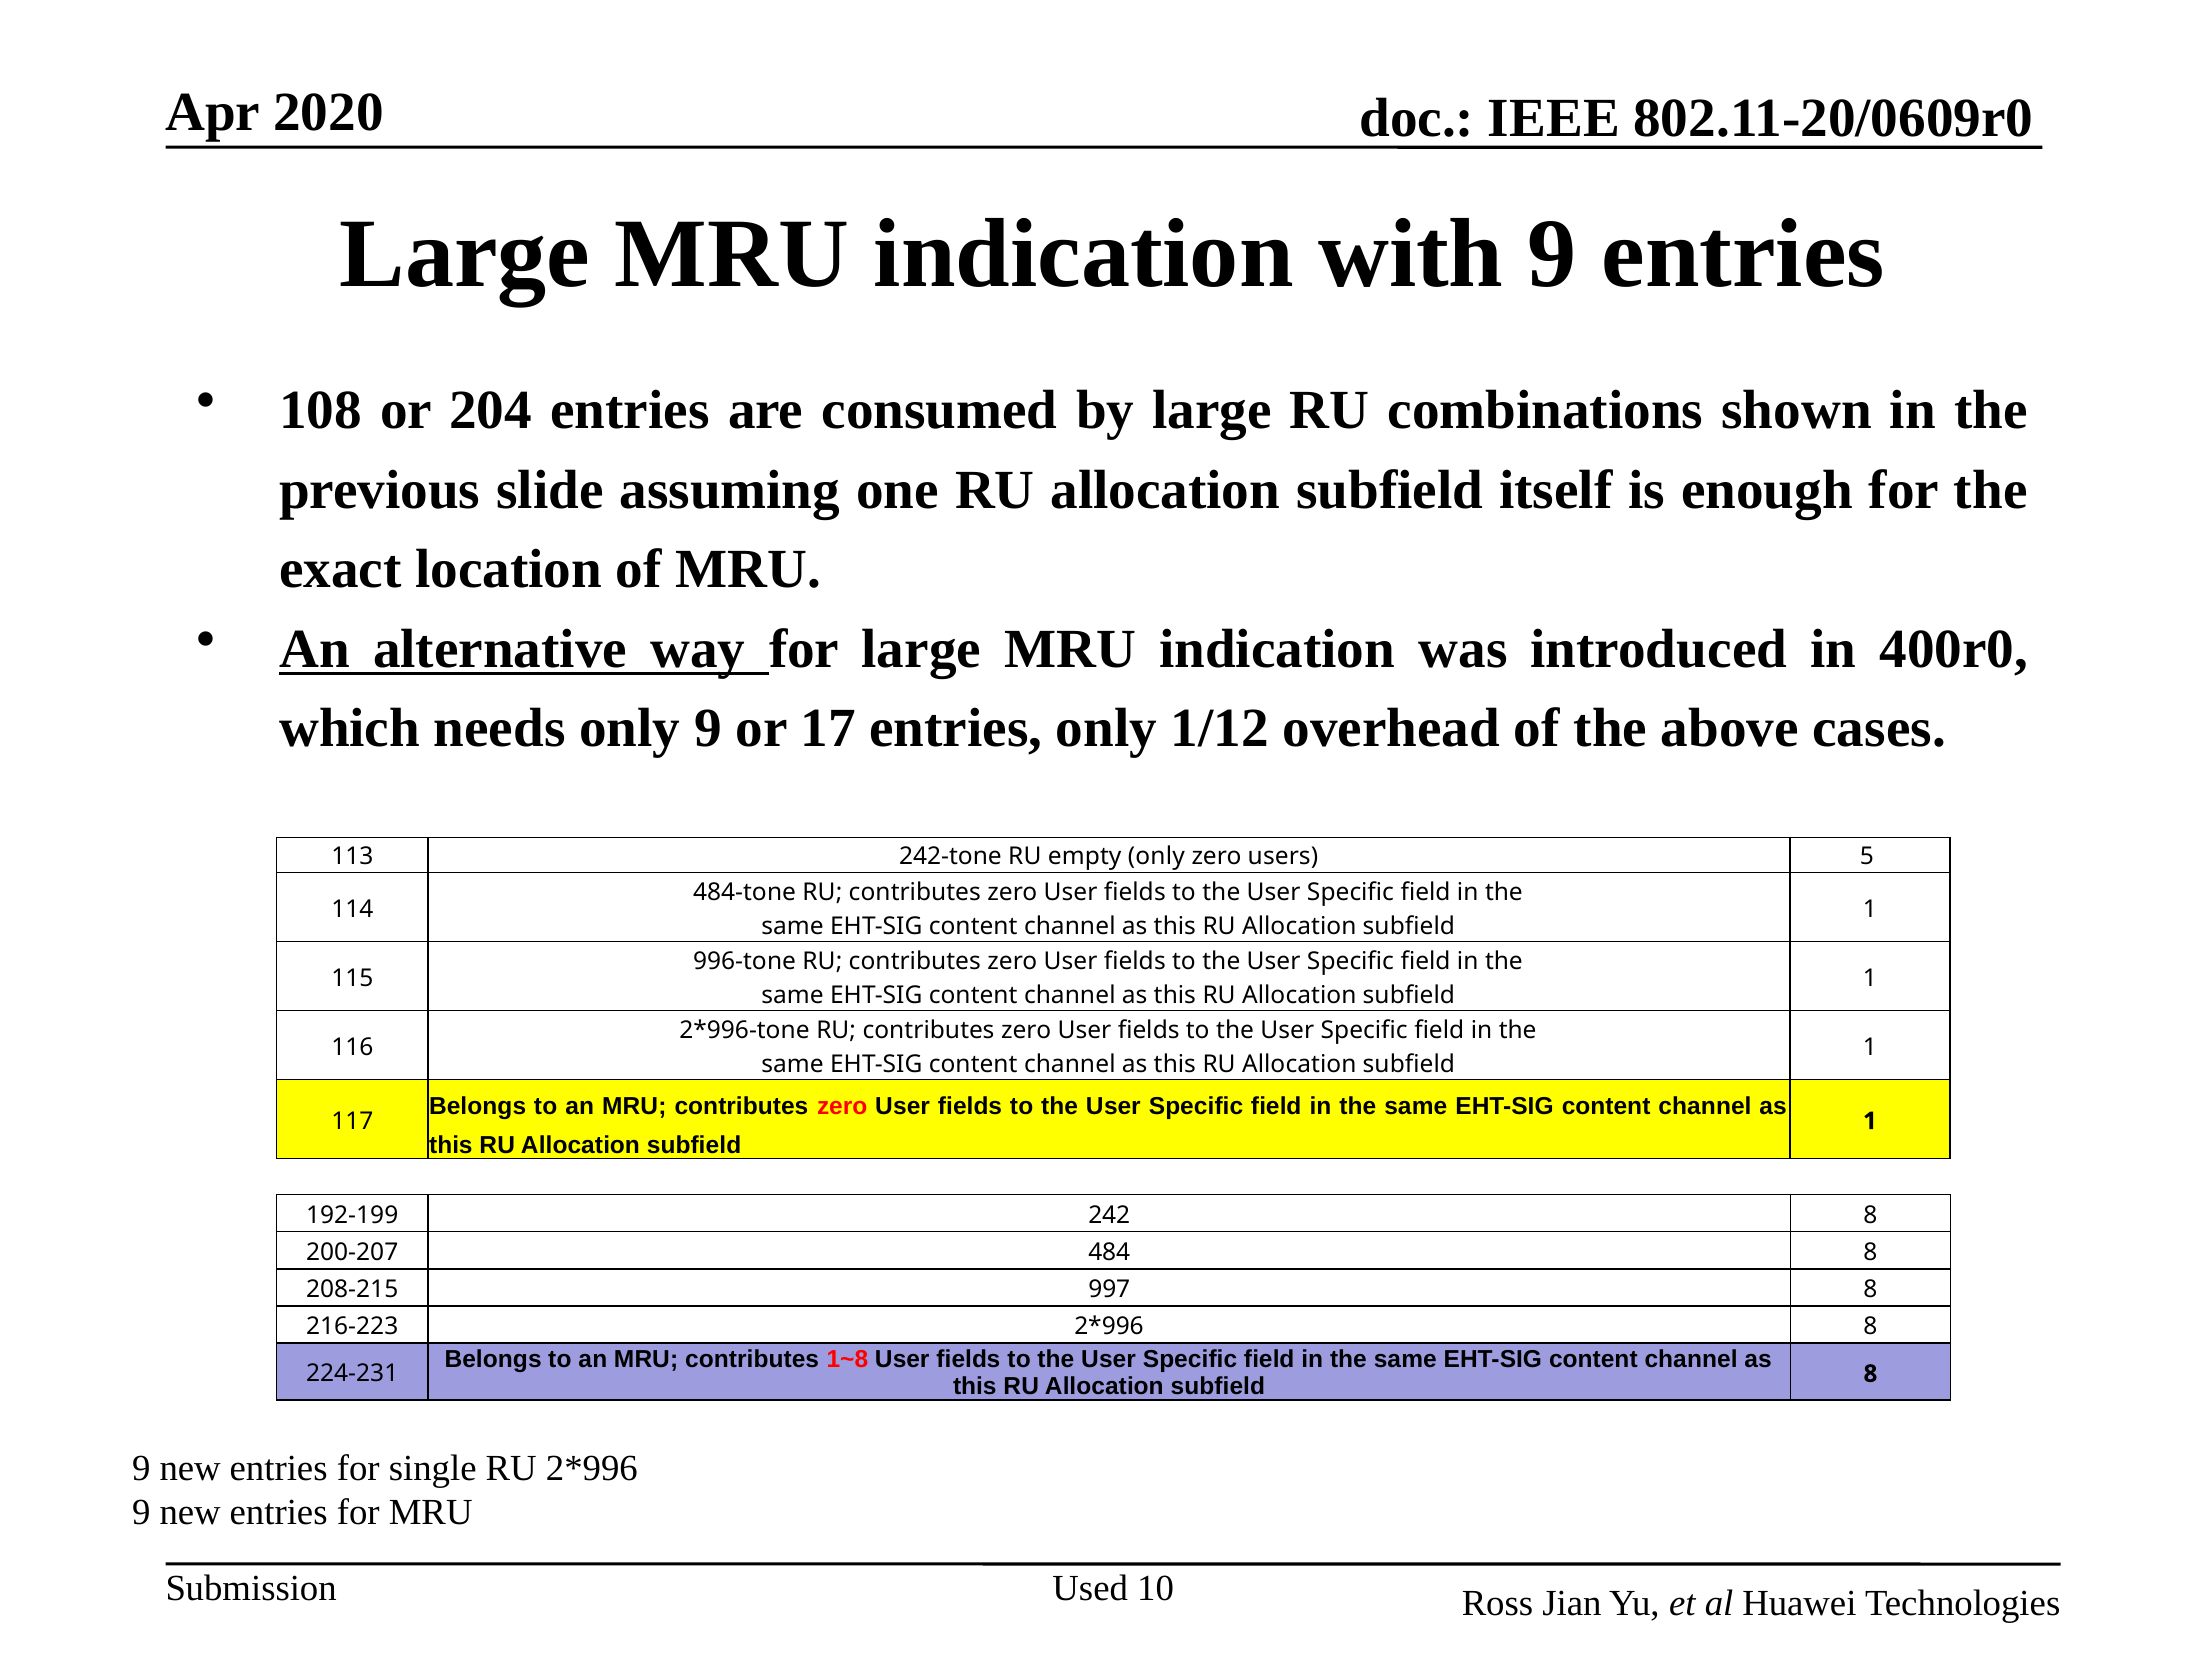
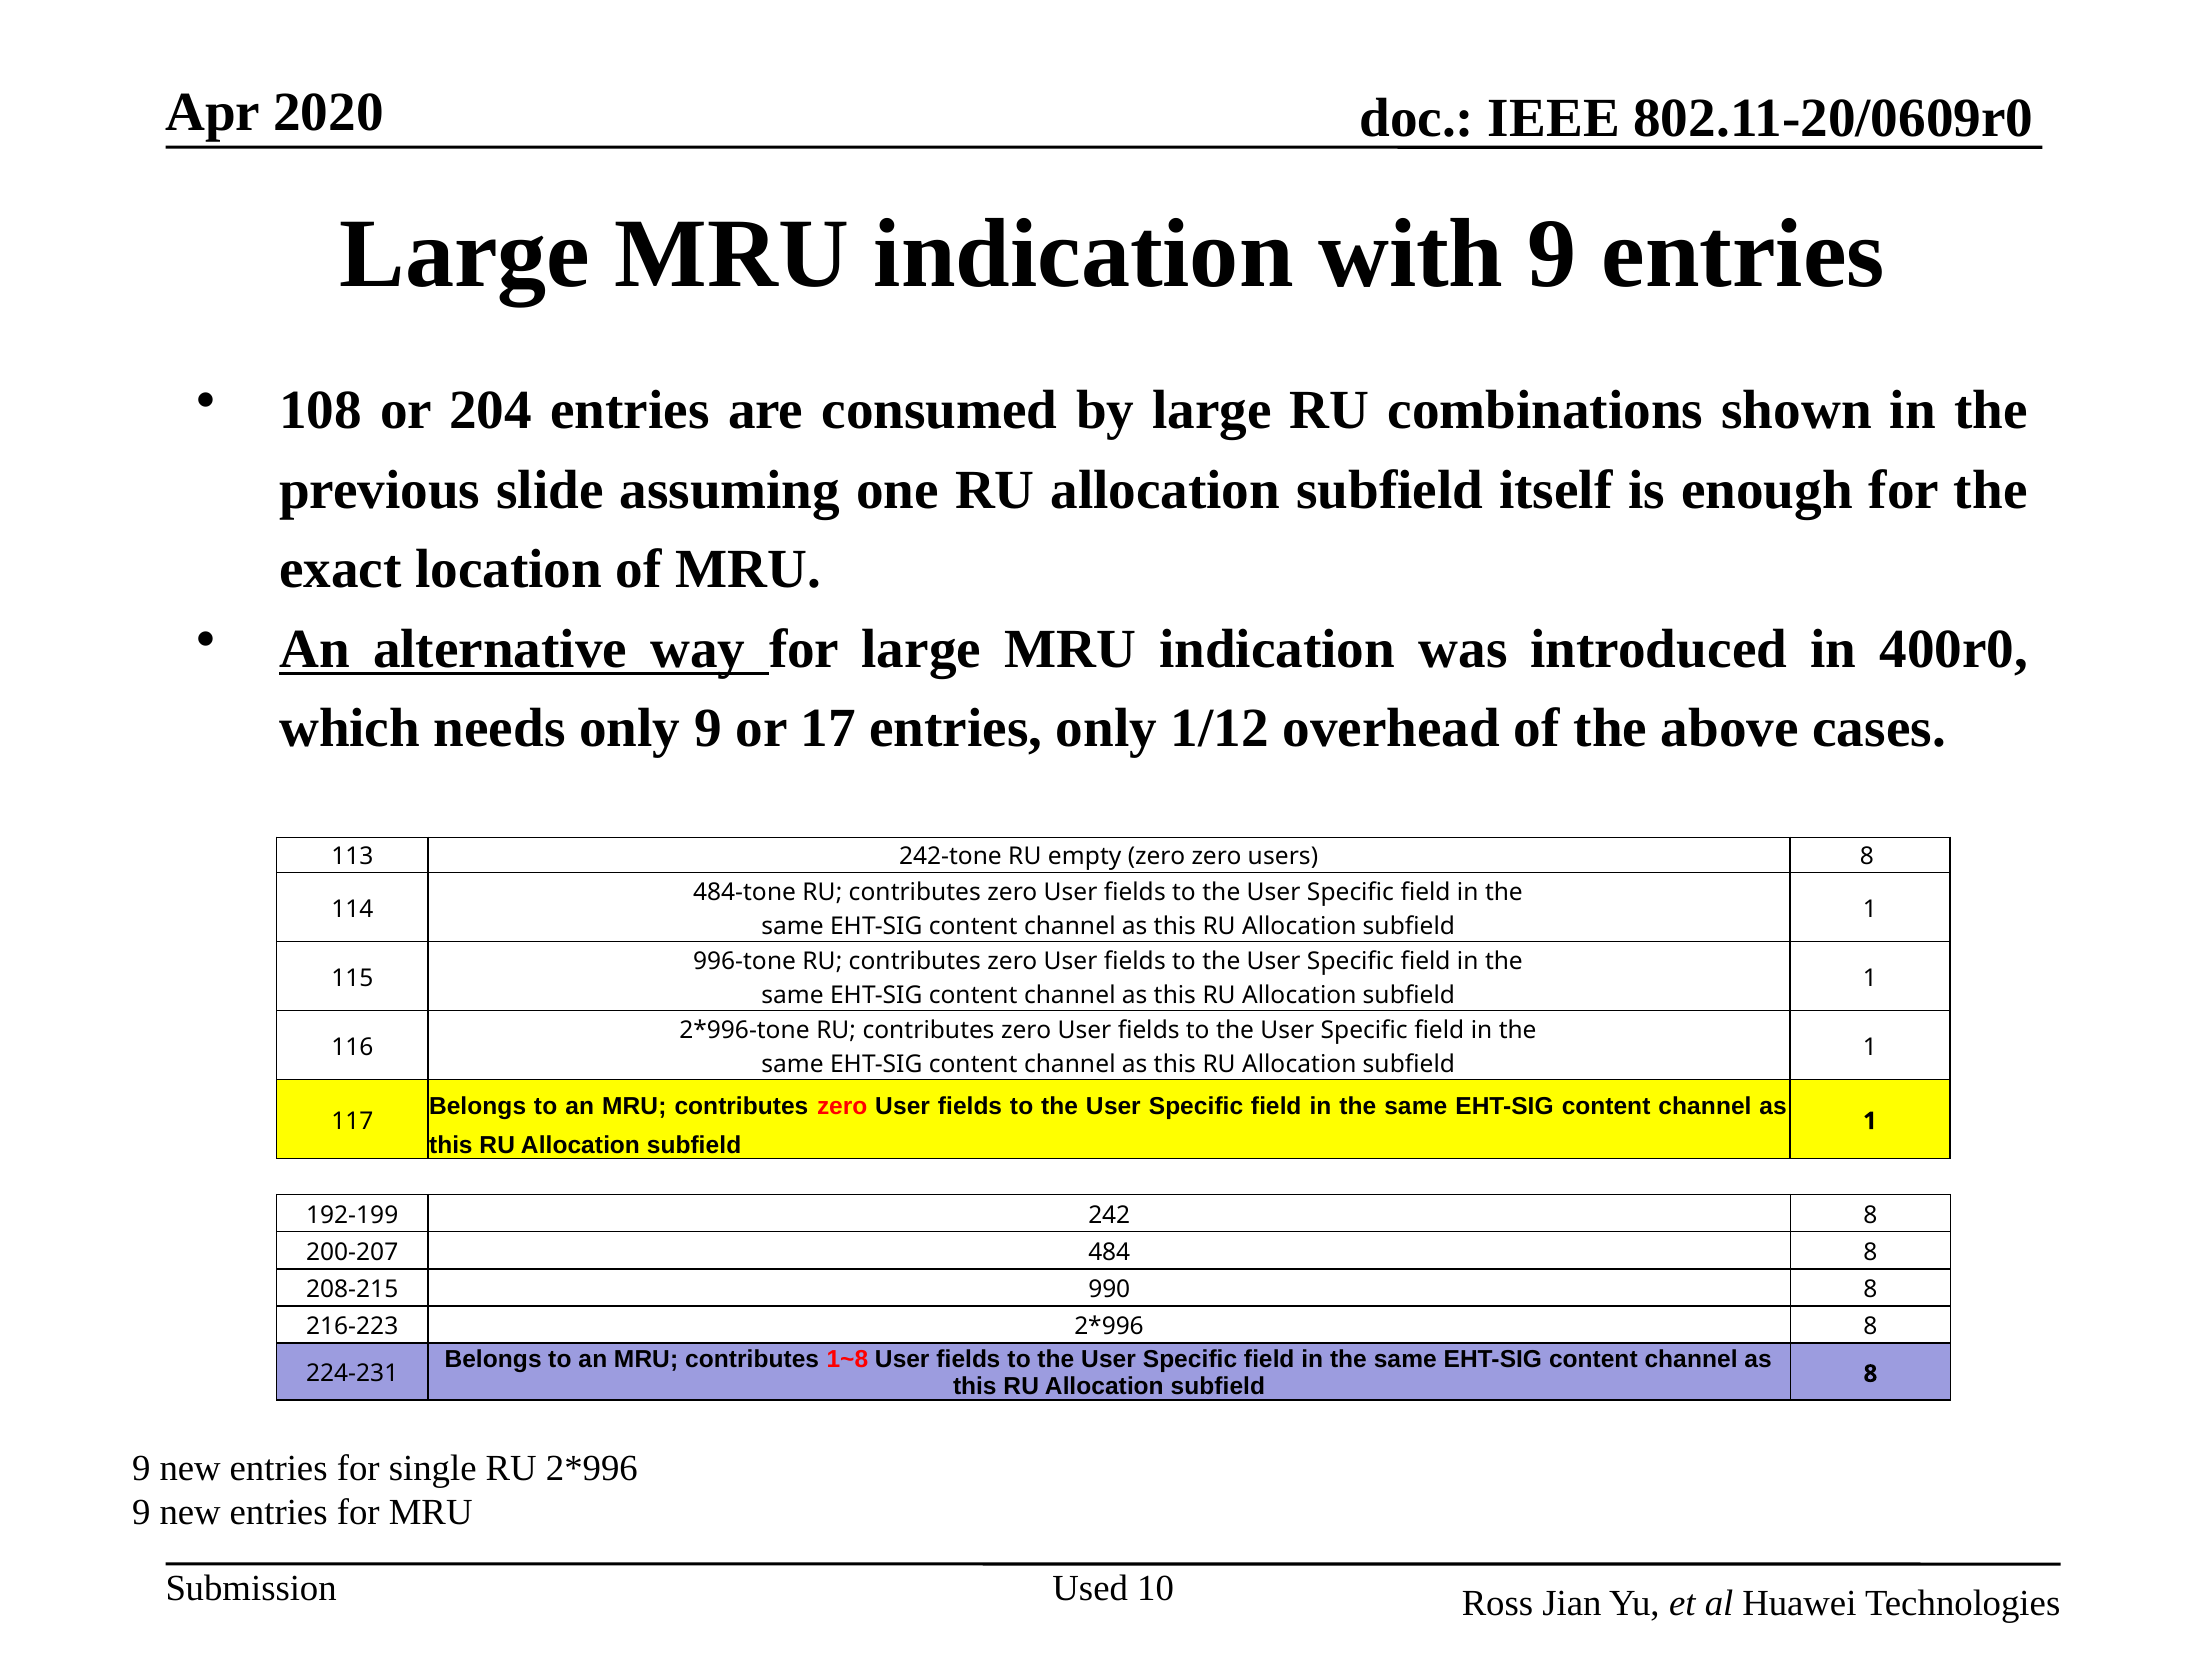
empty only: only -> zero
users 5: 5 -> 8
997: 997 -> 990
